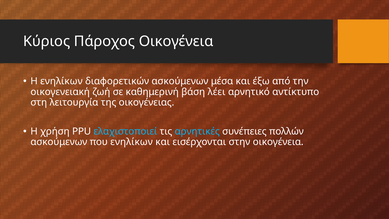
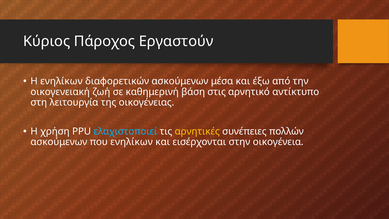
Πάροχος Οικογένεια: Οικογένεια -> Εργαστούν
λέει: λέει -> στις
αρνητικές colour: light blue -> yellow
